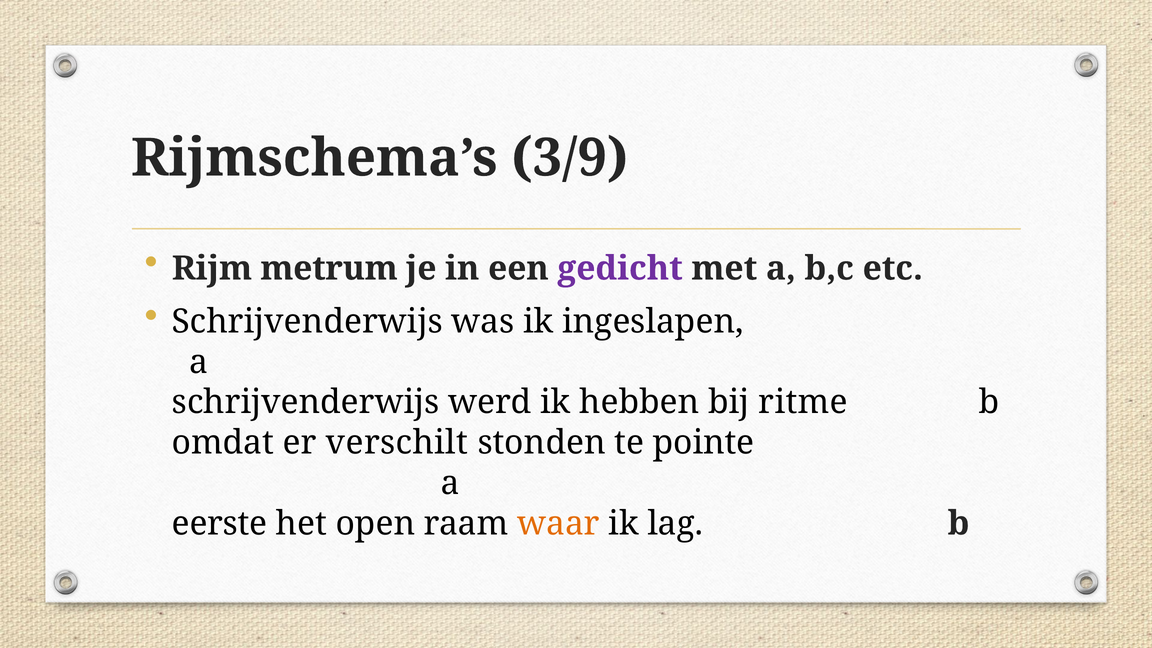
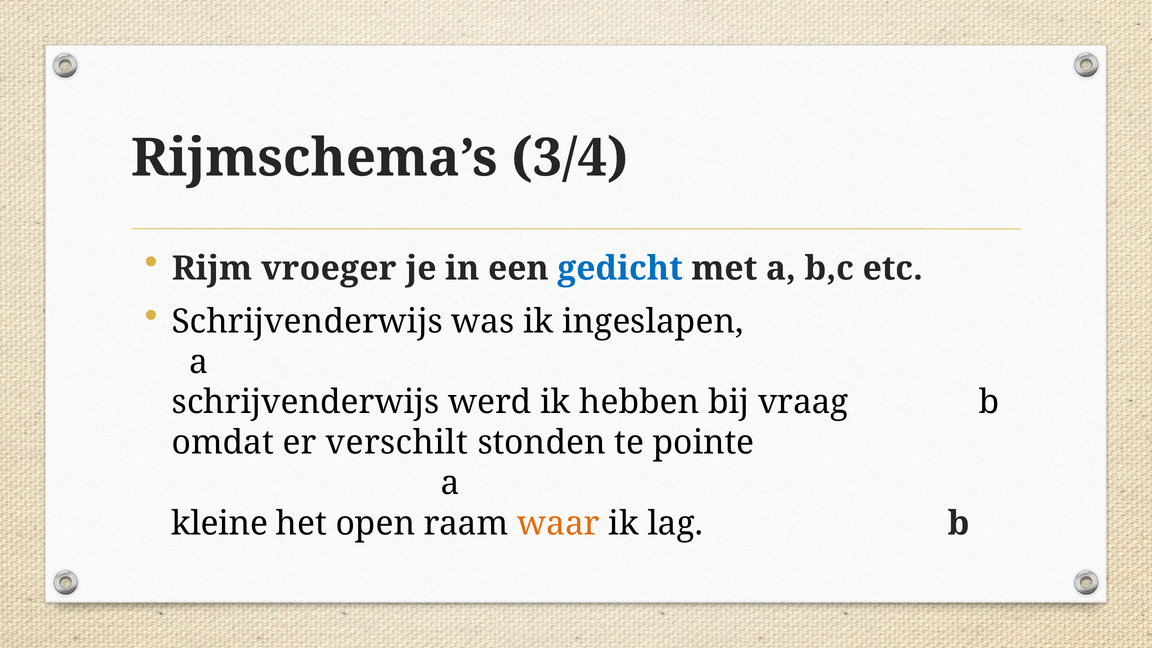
3/9: 3/9 -> 3/4
metrum: metrum -> vroeger
gedicht colour: purple -> blue
ritme: ritme -> vraag
eerste: eerste -> kleine
